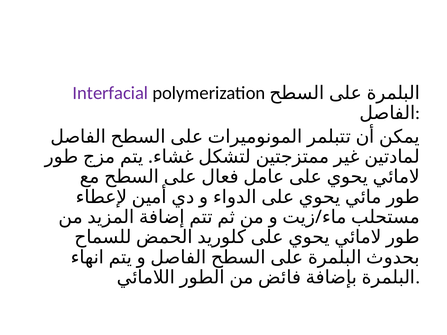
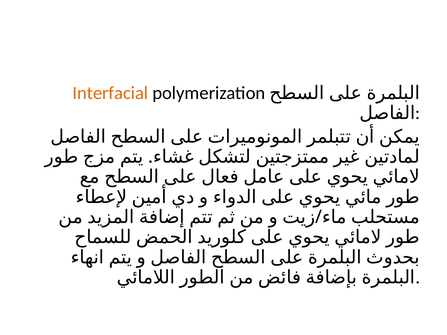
Interfacial colour: purple -> orange
